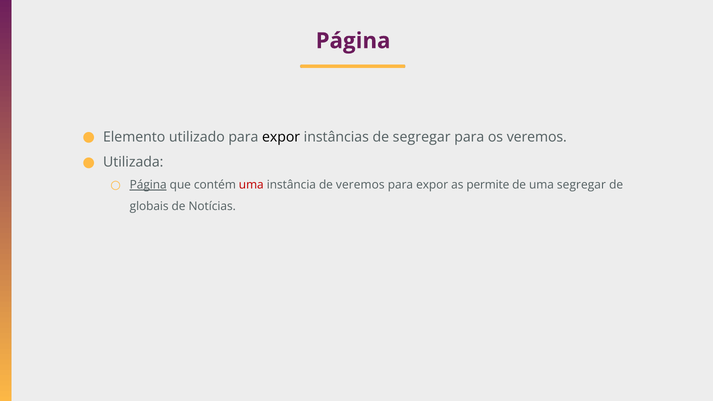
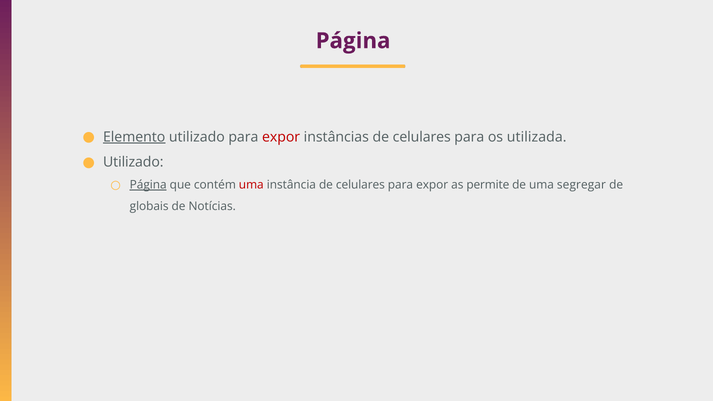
Elemento underline: none -> present
expor at (281, 137) colour: black -> red
instâncias de segregar: segregar -> celulares
os veremos: veremos -> utilizada
Utilizada at (133, 162): Utilizada -> Utilizado
instância de veremos: veremos -> celulares
